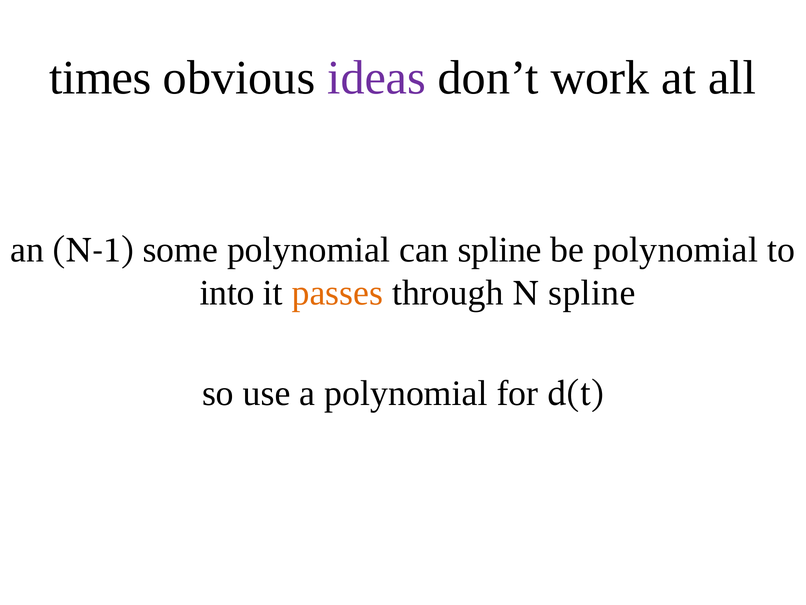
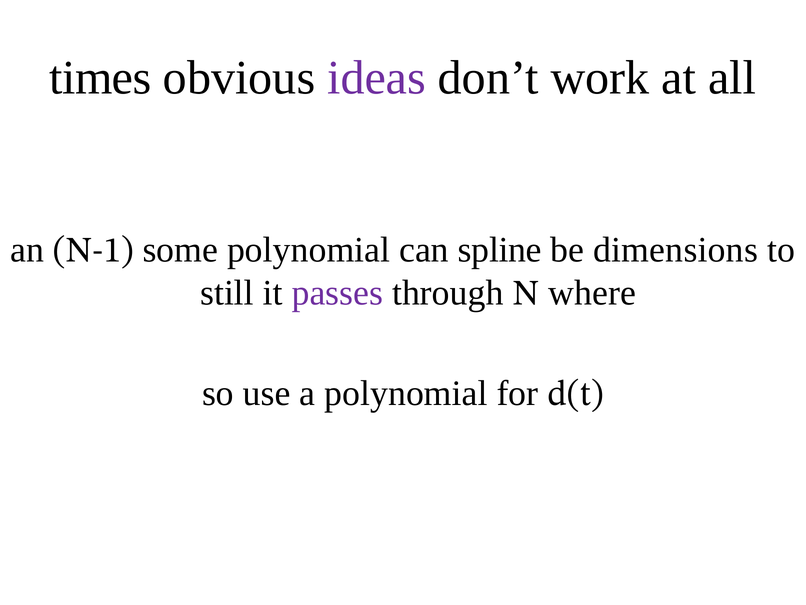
be polynomial: polynomial -> dimensions
into: into -> still
passes colour: orange -> purple
spline at (592, 293): spline -> where
